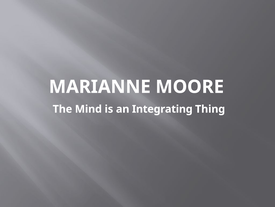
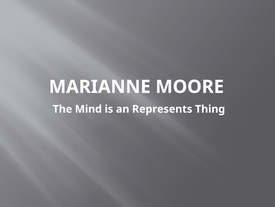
Integrating: Integrating -> Represents
